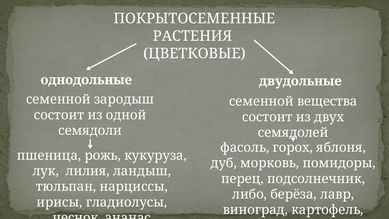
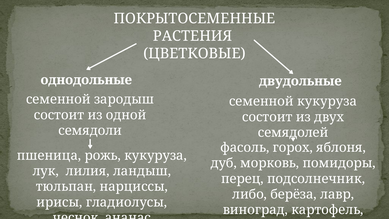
семенной вещества: вещества -> кукуруза
